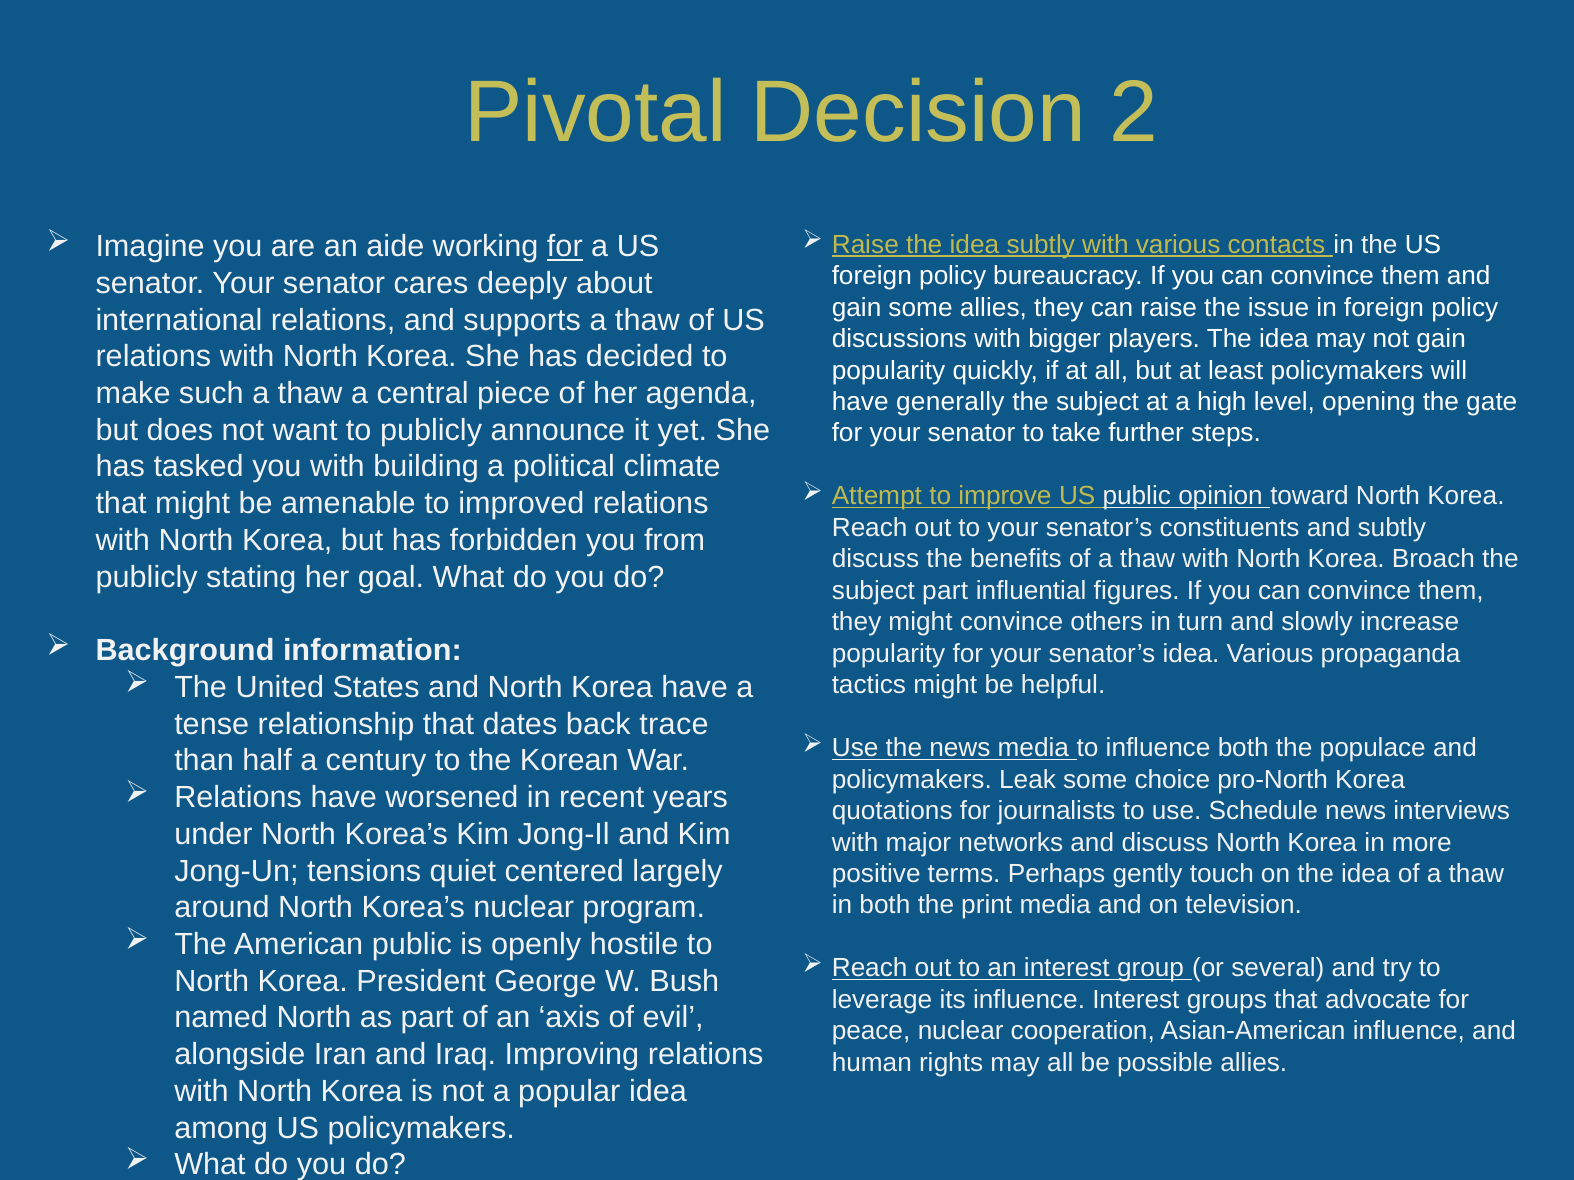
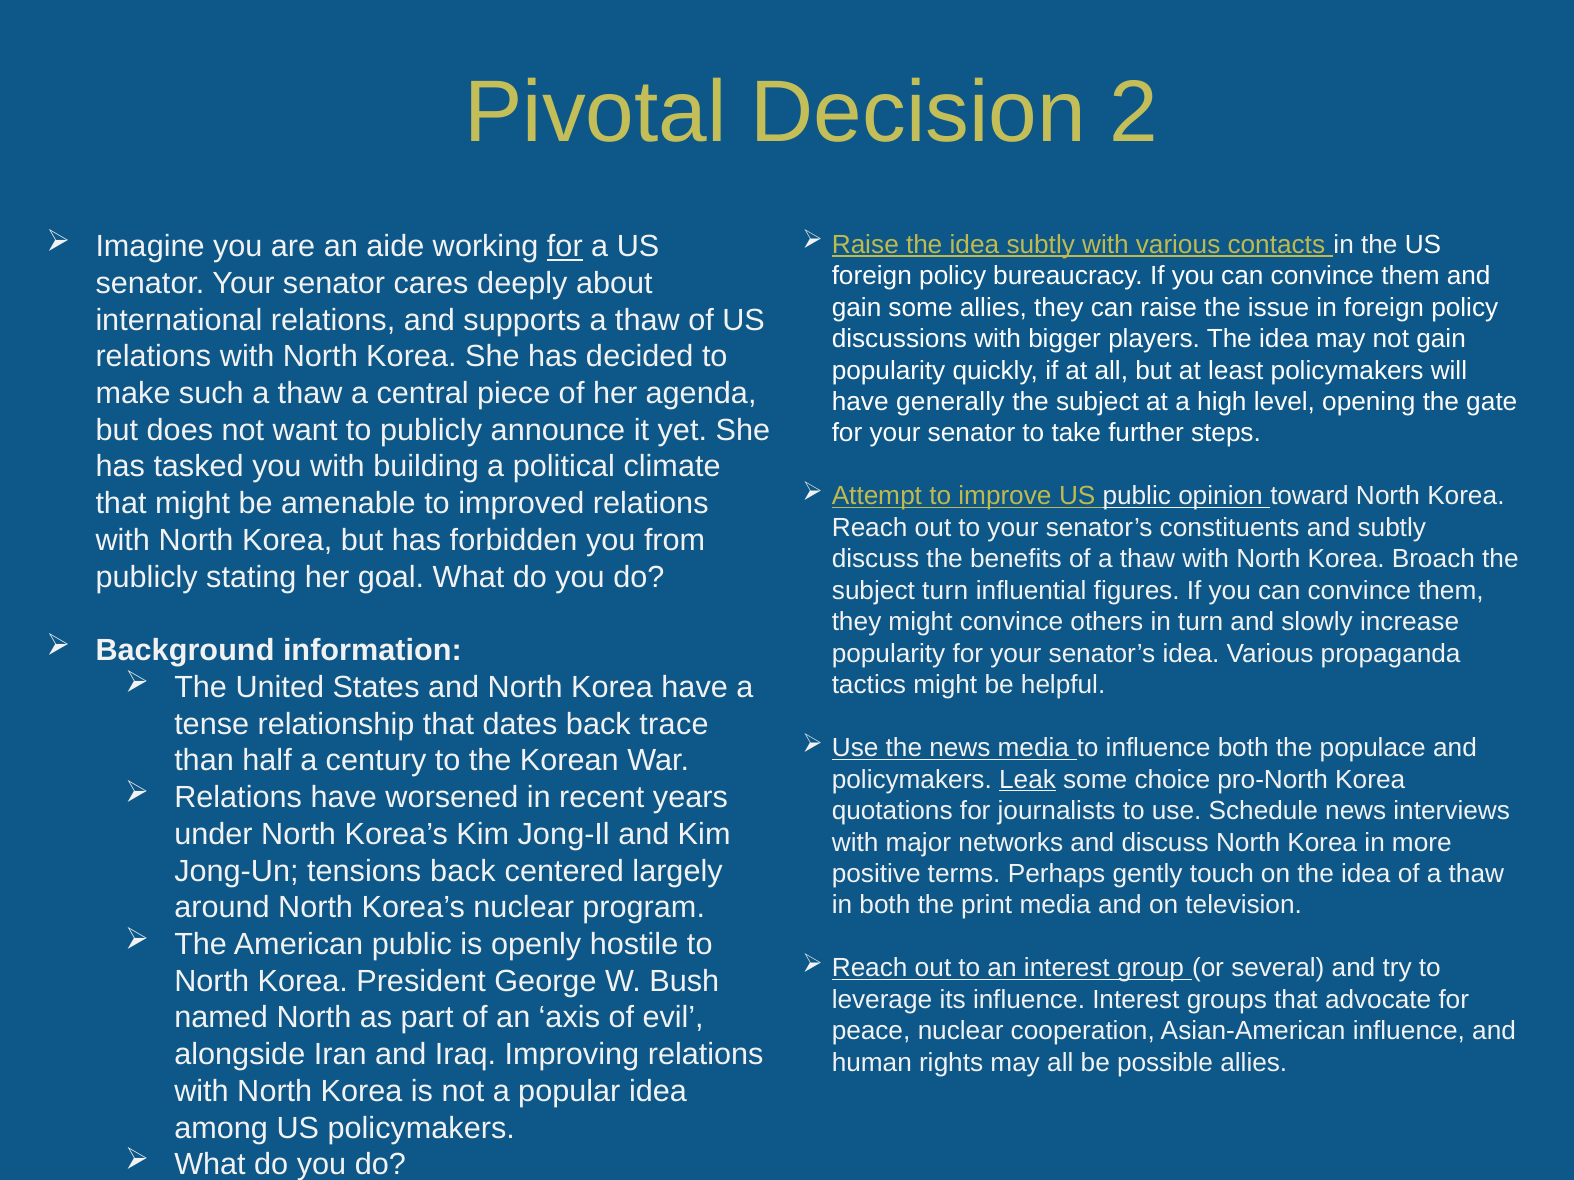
subject part: part -> turn
Leak underline: none -> present
tensions quiet: quiet -> back
